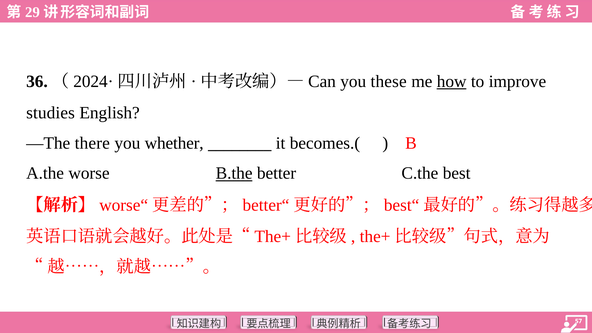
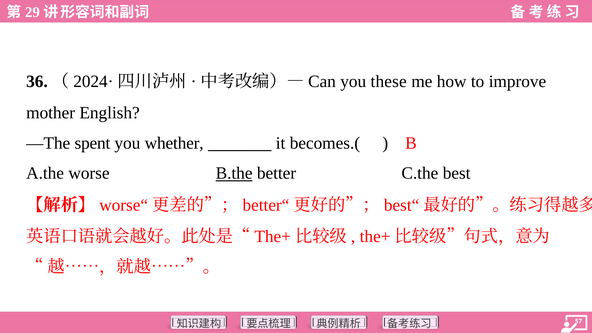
how underline: present -> none
studies: studies -> mother
there: there -> spent
